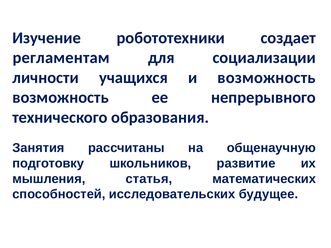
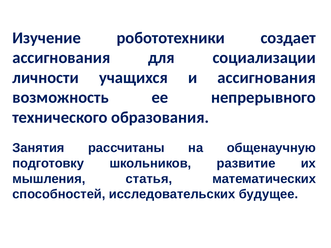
регламентам at (61, 58): регламентам -> ассигнования
и возможность: возможность -> ассигнования
